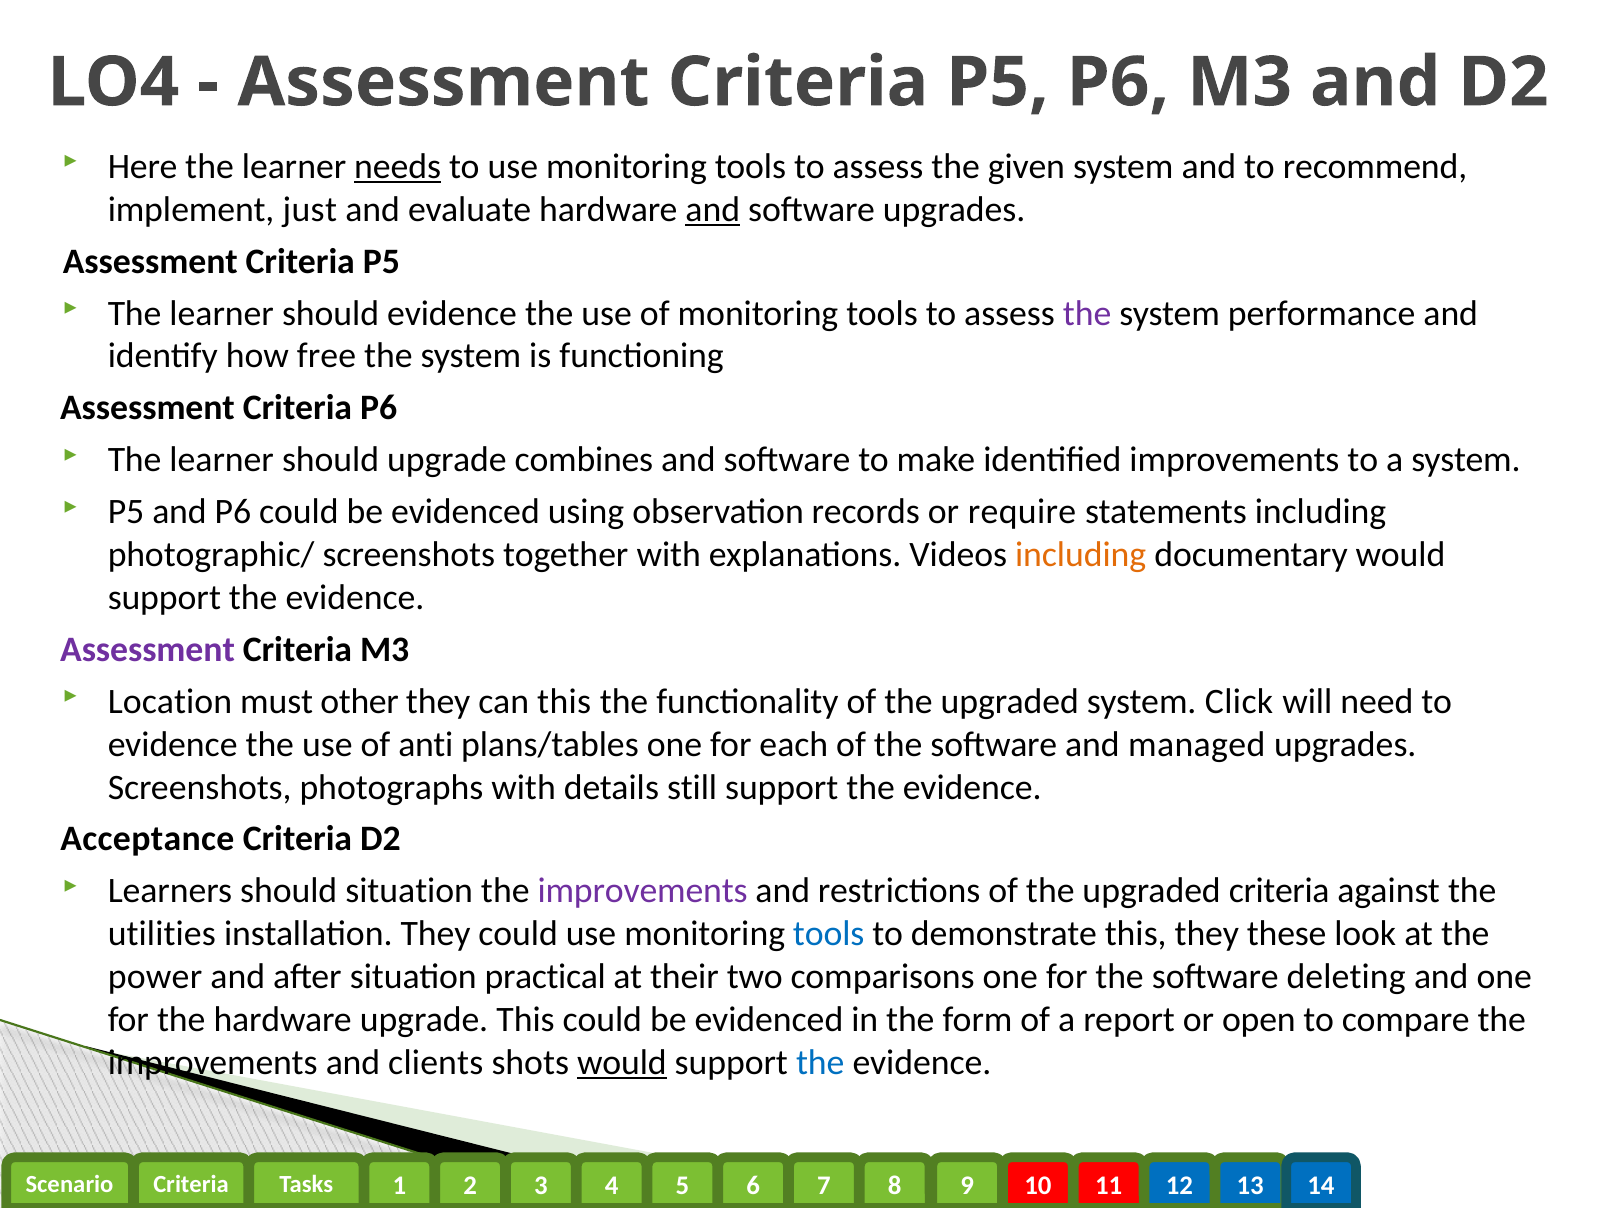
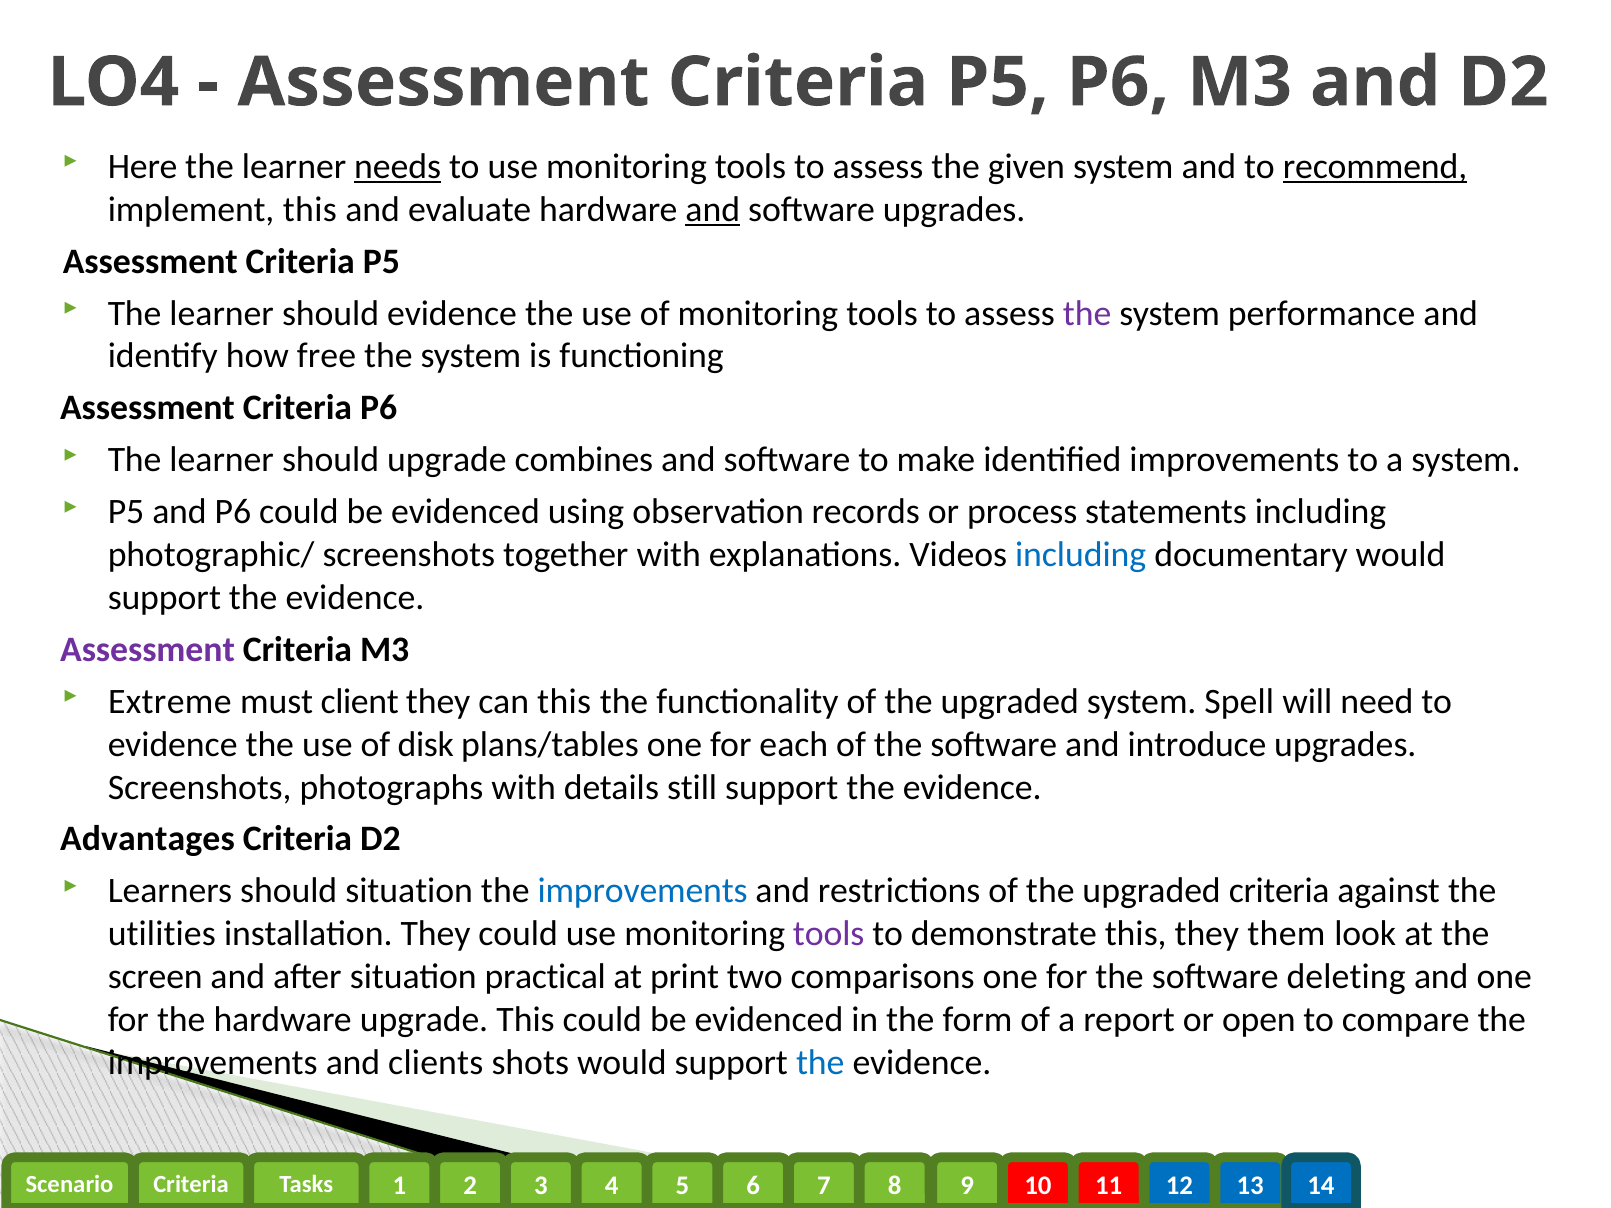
recommend underline: none -> present
implement just: just -> this
require: require -> process
including at (1081, 555) colour: orange -> blue
Location: Location -> Extreme
other: other -> client
Click: Click -> Spell
anti: anti -> disk
managed: managed -> introduce
Acceptance: Acceptance -> Advantages
improvements at (643, 891) colour: purple -> blue
tools at (829, 934) colour: blue -> purple
these: these -> them
power: power -> screen
their: their -> print
would at (622, 1063) underline: present -> none
